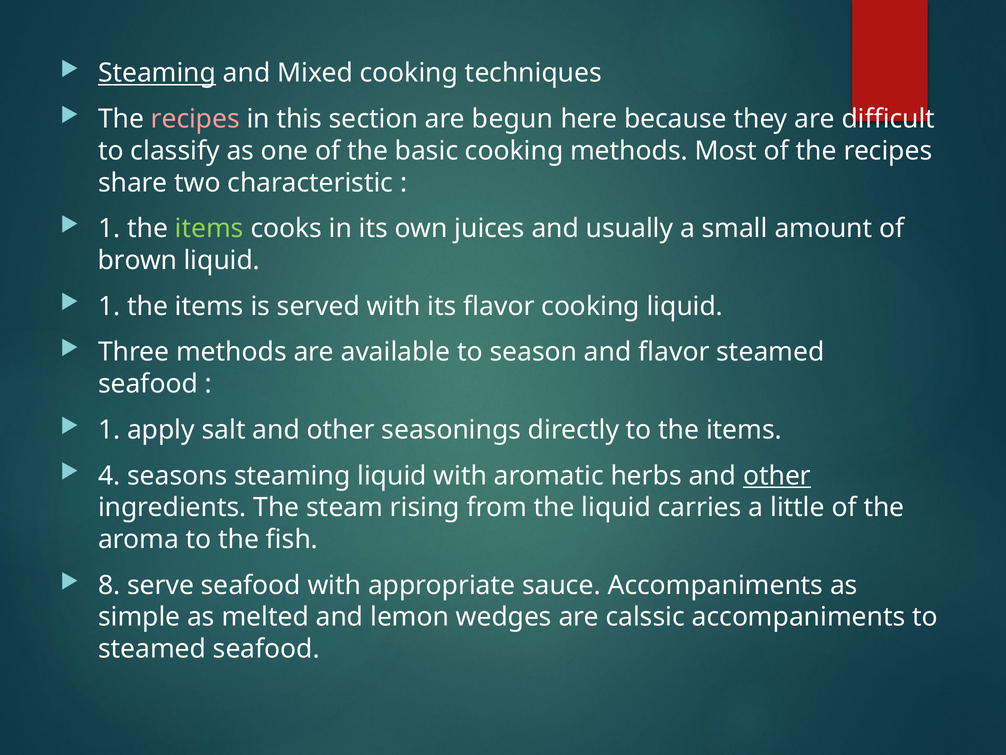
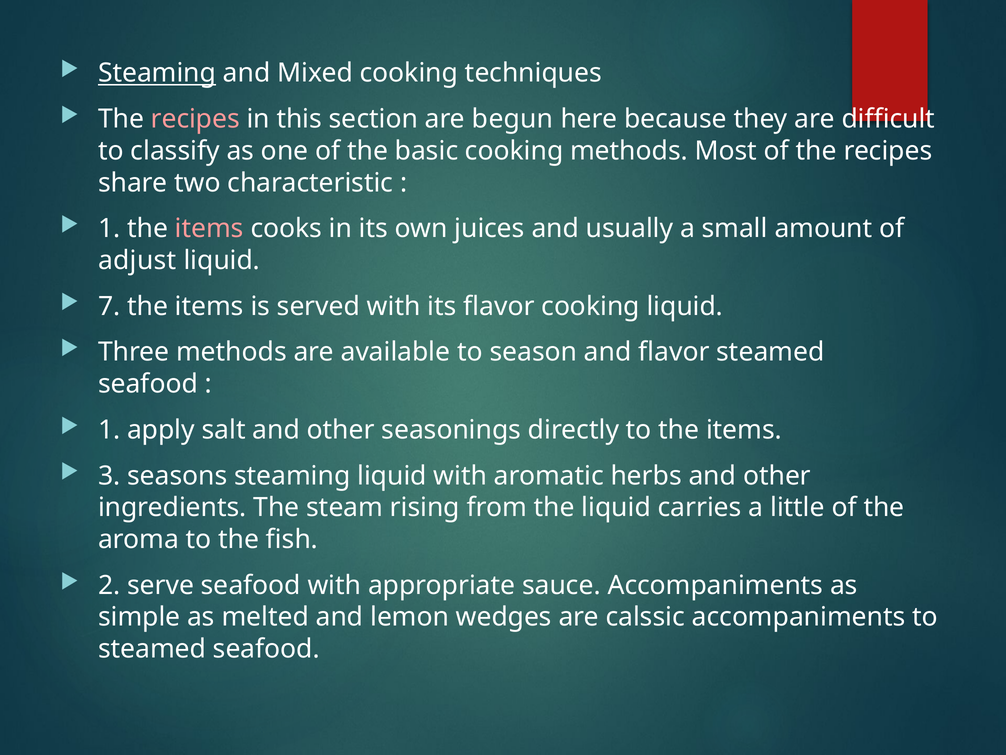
items at (209, 228) colour: light green -> pink
brown: brown -> adjust
1 at (109, 306): 1 -> 7
4: 4 -> 3
other at (777, 475) underline: present -> none
8: 8 -> 2
